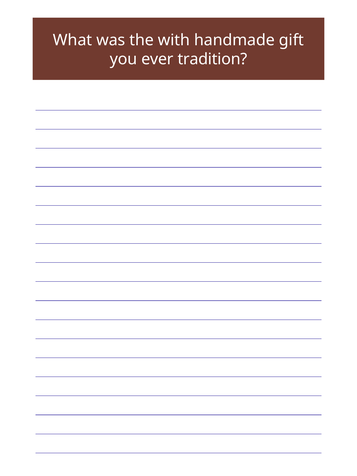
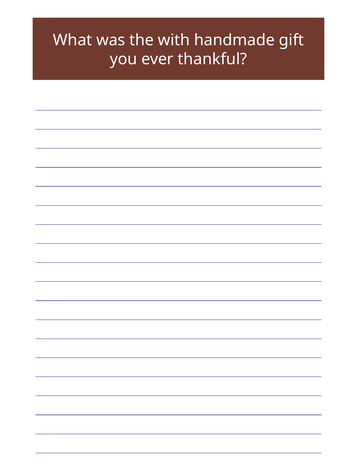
tradition: tradition -> thankful
